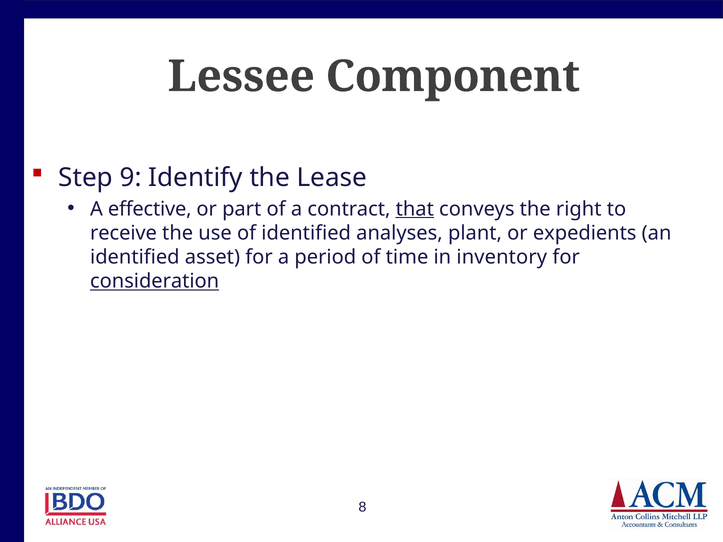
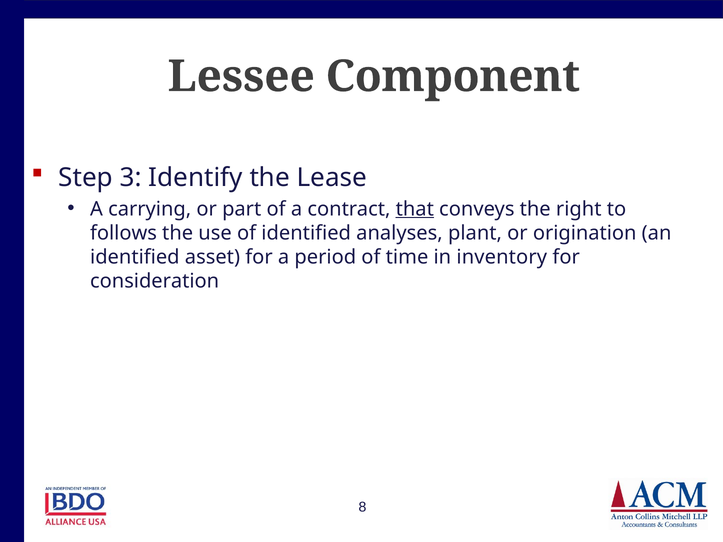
9: 9 -> 3
effective: effective -> carrying
receive: receive -> follows
expedients: expedients -> origination
consideration underline: present -> none
